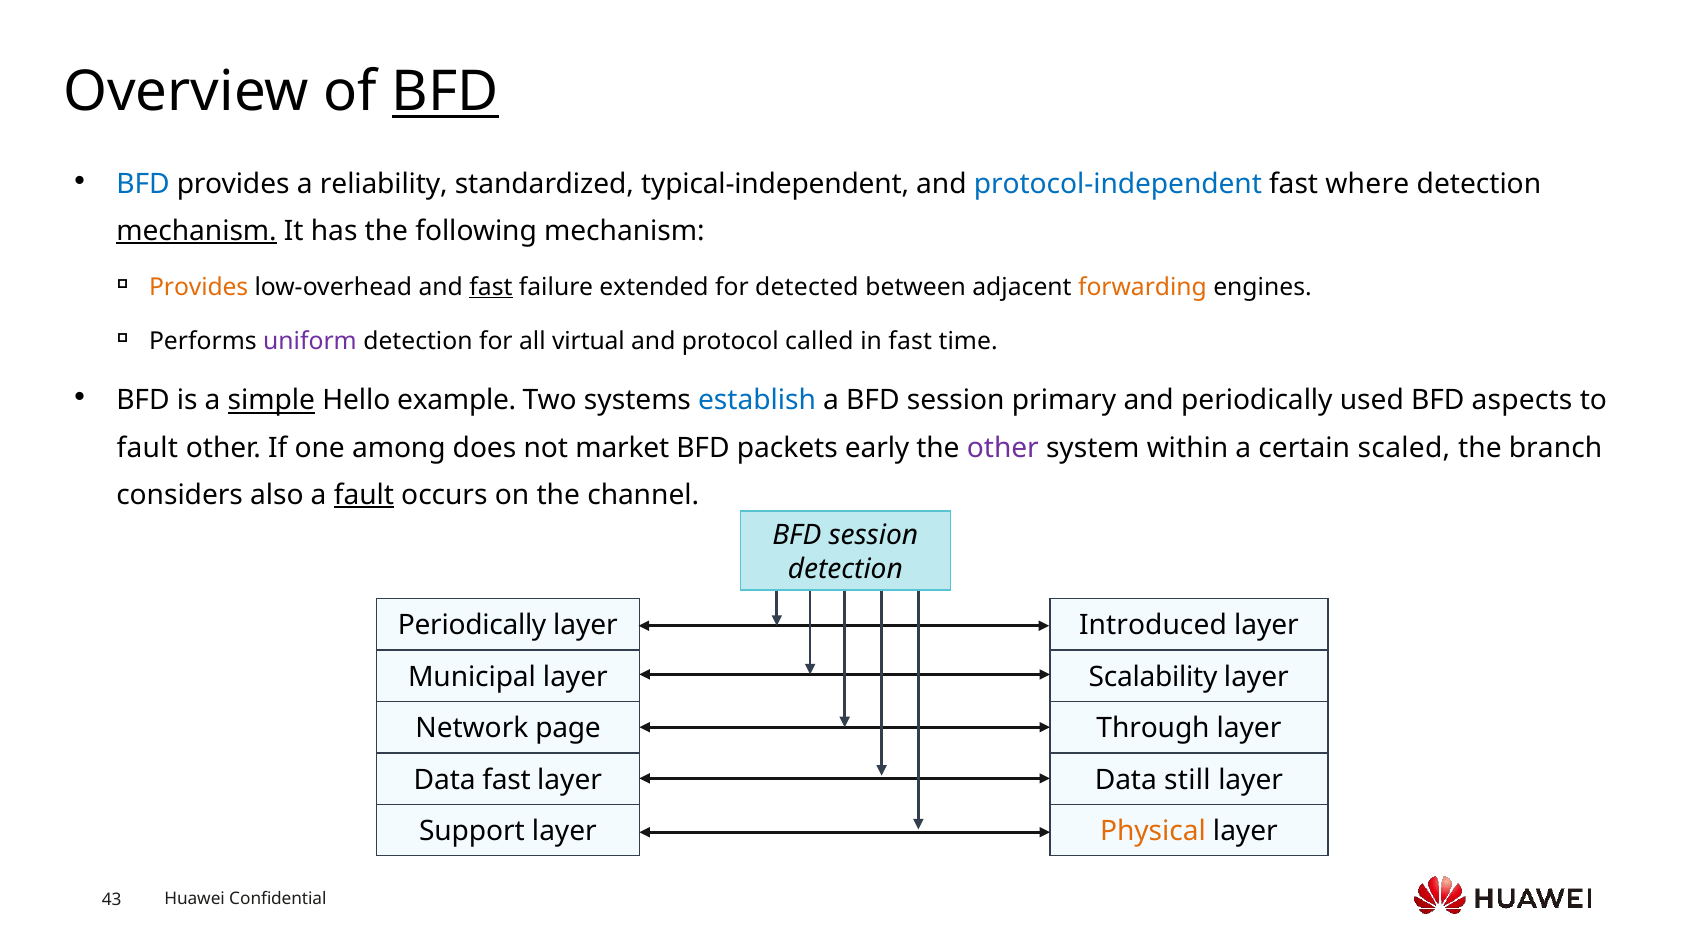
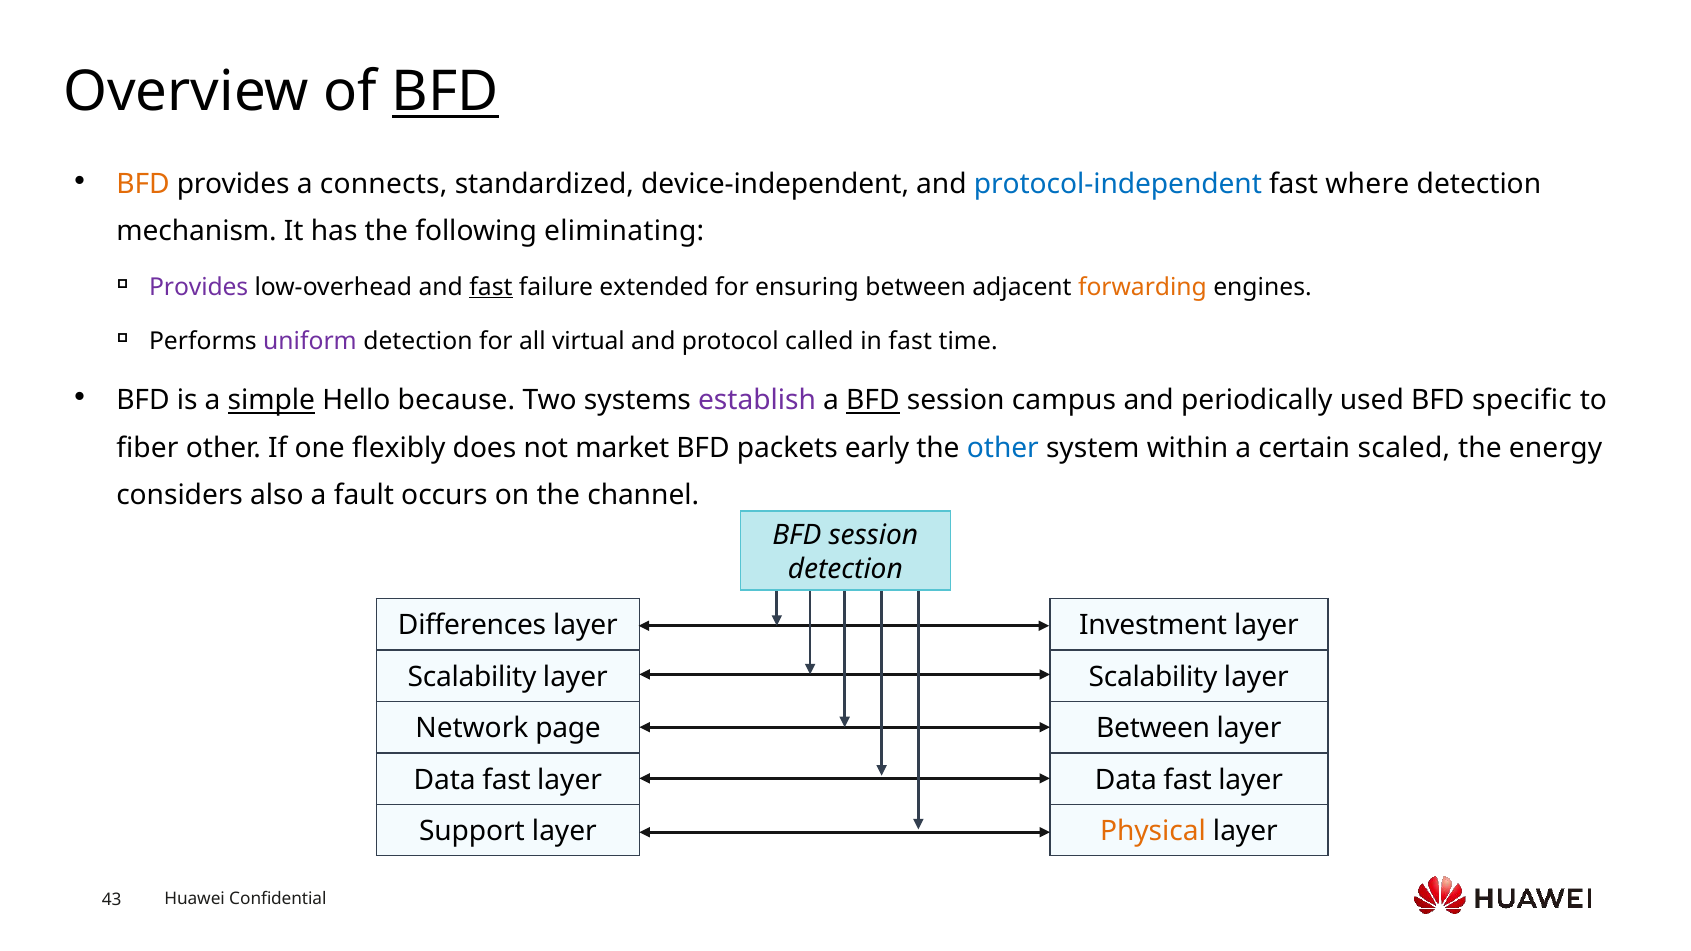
BFD at (143, 184) colour: blue -> orange
reliability: reliability -> connects
typical-independent: typical-independent -> device-independent
mechanism at (197, 231) underline: present -> none
following mechanism: mechanism -> eliminating
Provides at (199, 287) colour: orange -> purple
detected: detected -> ensuring
example: example -> because
establish colour: blue -> purple
BFD at (873, 401) underline: none -> present
primary: primary -> campus
aspects: aspects -> specific
fault at (147, 448): fault -> fiber
among: among -> flexibly
other at (1003, 448) colour: purple -> blue
branch: branch -> energy
fault at (364, 495) underline: present -> none
Periodically at (472, 626): Periodically -> Differences
Introduced: Introduced -> Investment
Municipal at (472, 677): Municipal -> Scalability
Through at (1153, 729): Through -> Between
still at (1187, 780): still -> fast
